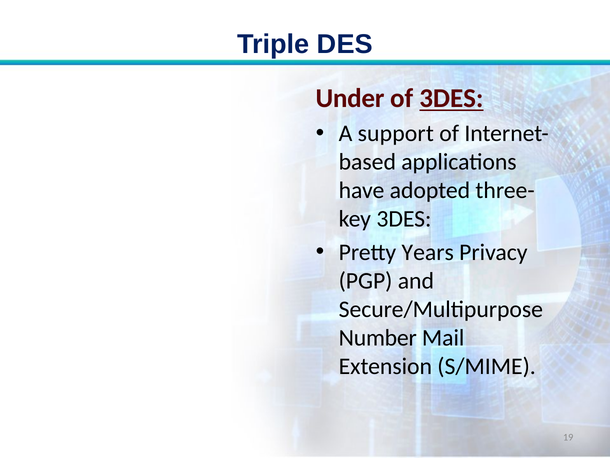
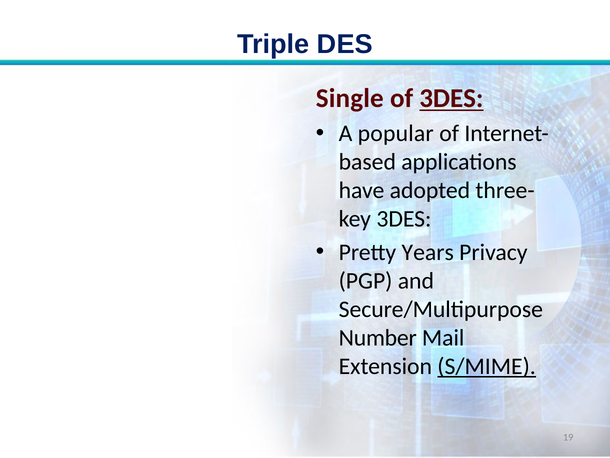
Under: Under -> Single
support: support -> popular
S/MIME underline: none -> present
